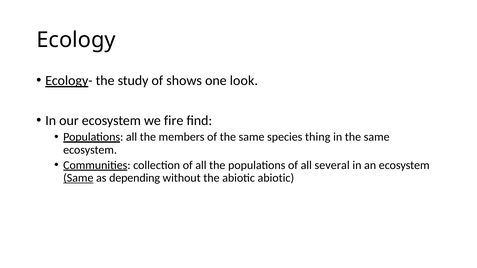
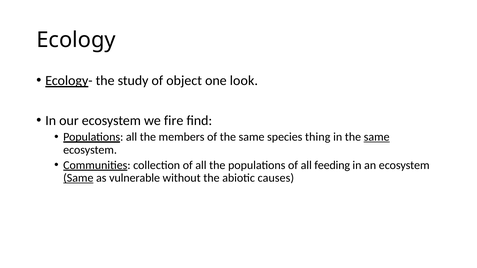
shows: shows -> object
same at (377, 137) underline: none -> present
several: several -> feeding
depending: depending -> vulnerable
abiotic abiotic: abiotic -> causes
